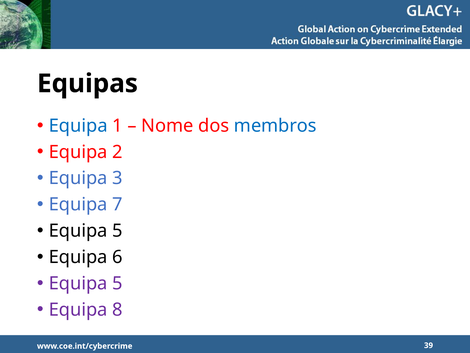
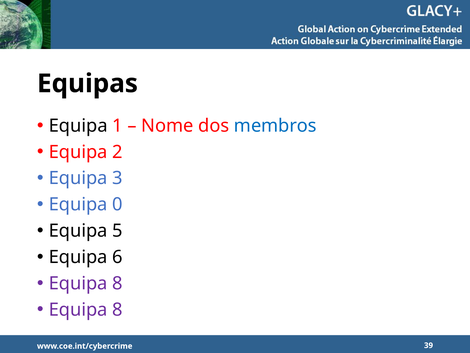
Equipa at (78, 126) colour: blue -> black
7: 7 -> 0
5 at (117, 283): 5 -> 8
